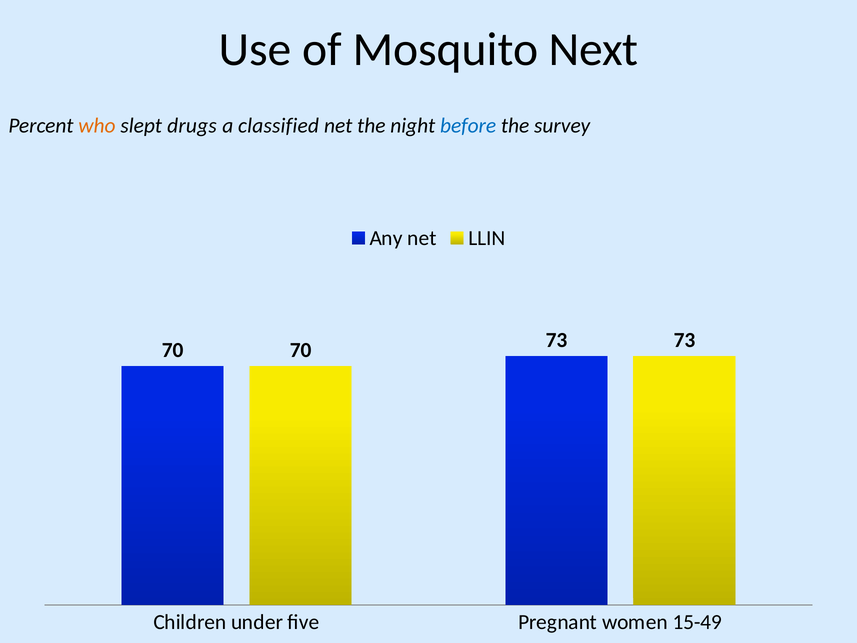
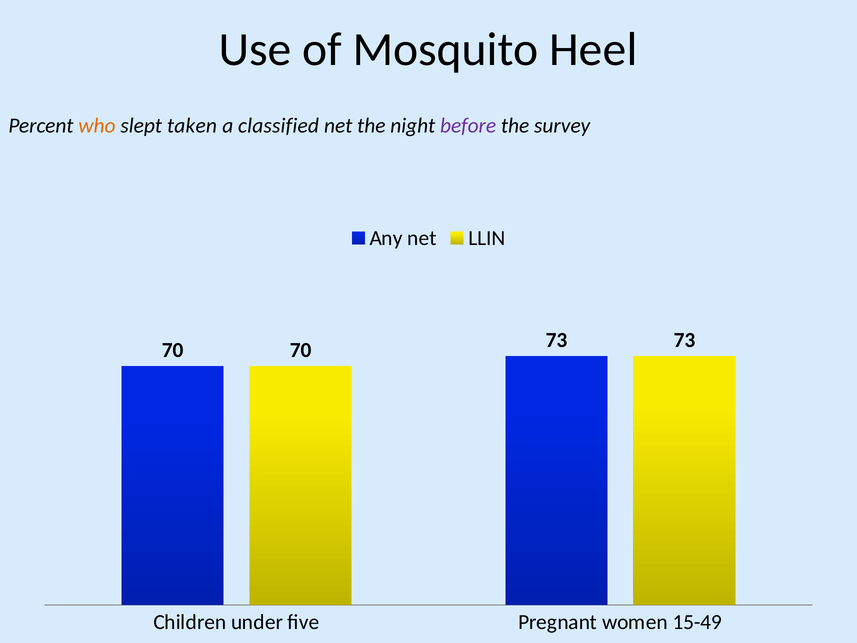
Next: Next -> Heel
drugs: drugs -> taken
before colour: blue -> purple
